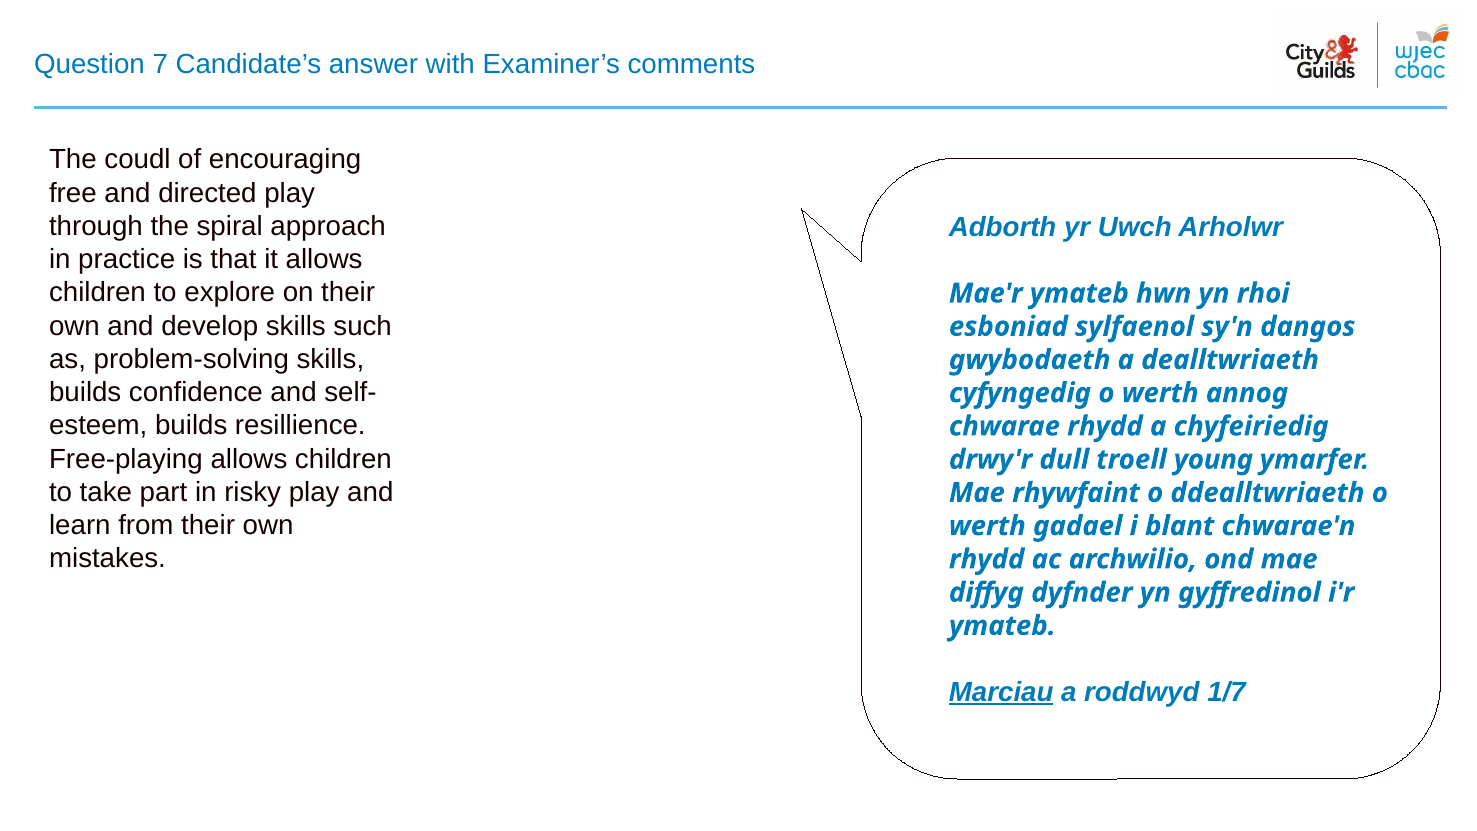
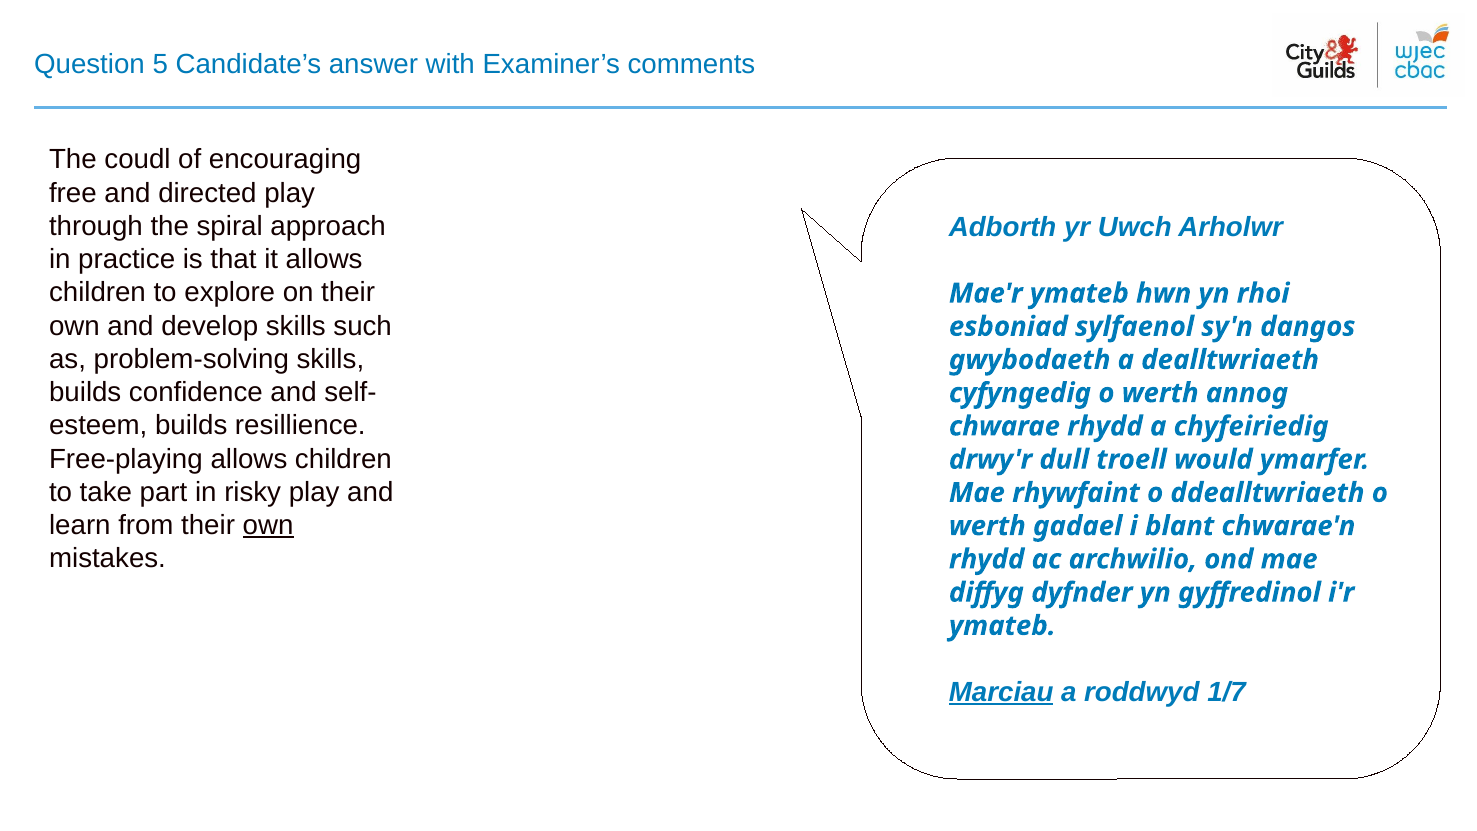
7: 7 -> 5
young: young -> would
own at (268, 525) underline: none -> present
